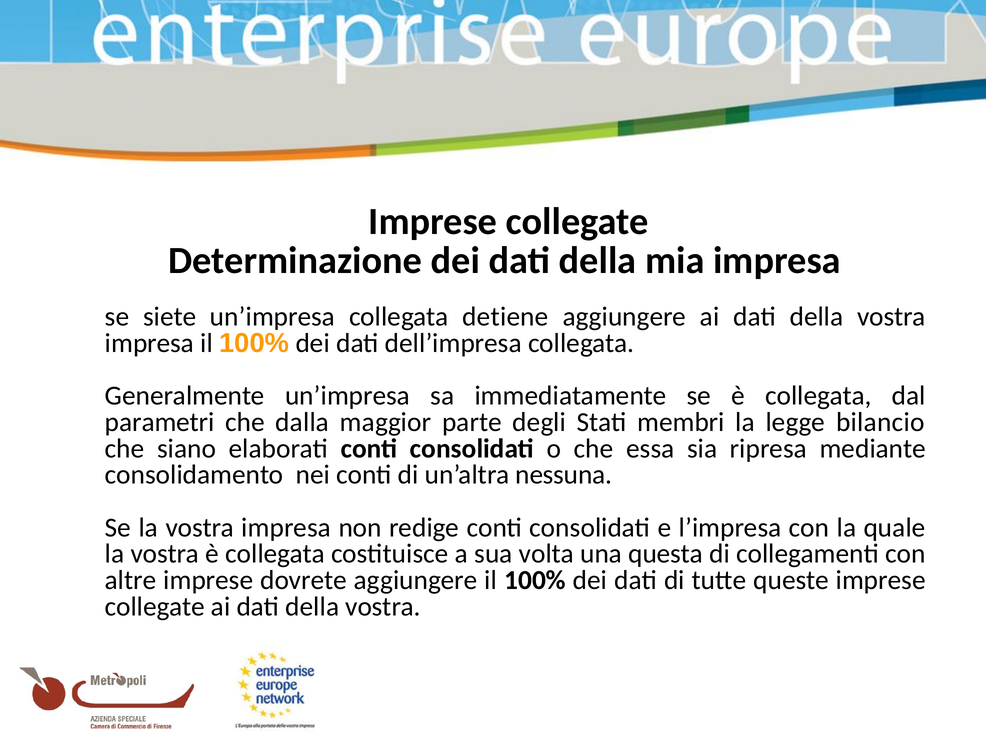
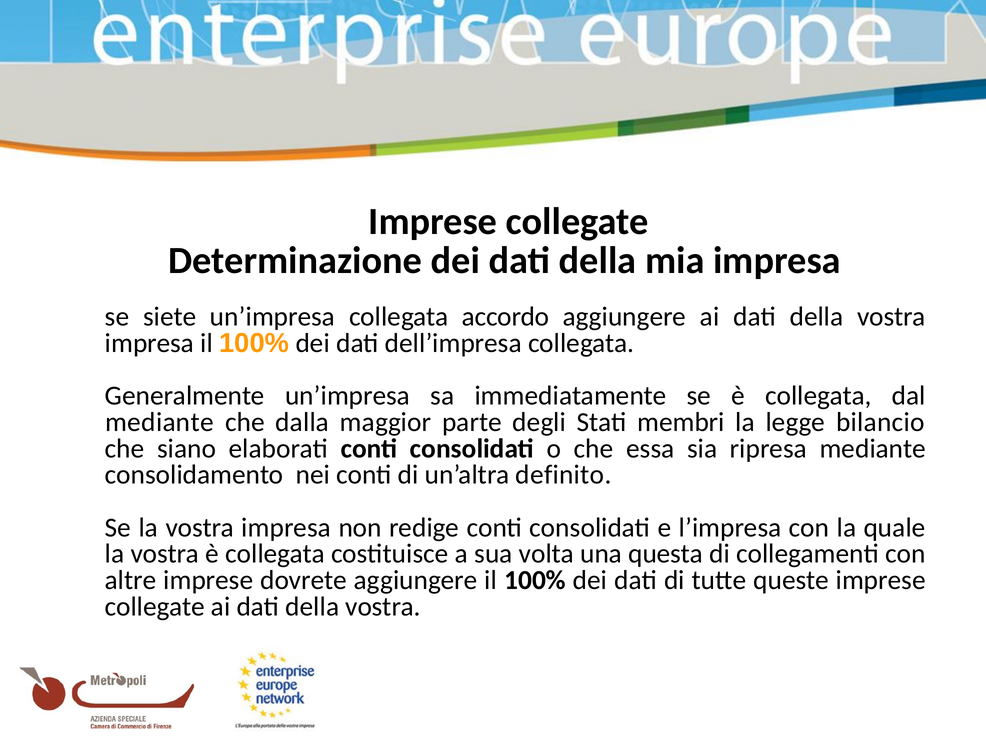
detiene: detiene -> accordo
parametri at (160, 422): parametri -> mediante
nessuna: nessuna -> definito
